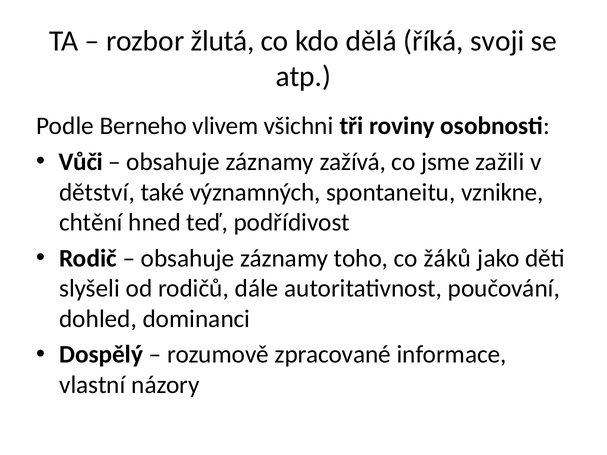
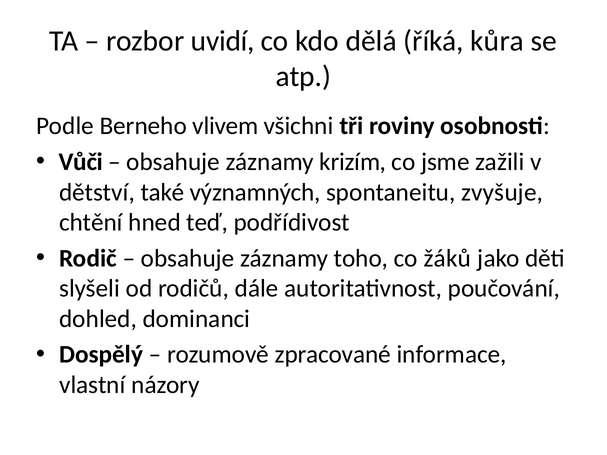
žlutá: žlutá -> uvidí
svoji: svoji -> kůra
zažívá: zažívá -> krizím
vznikne: vznikne -> zvyšuje
